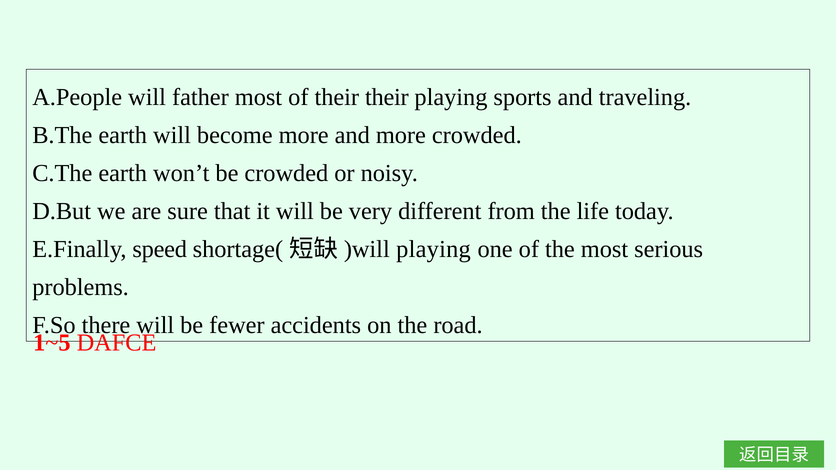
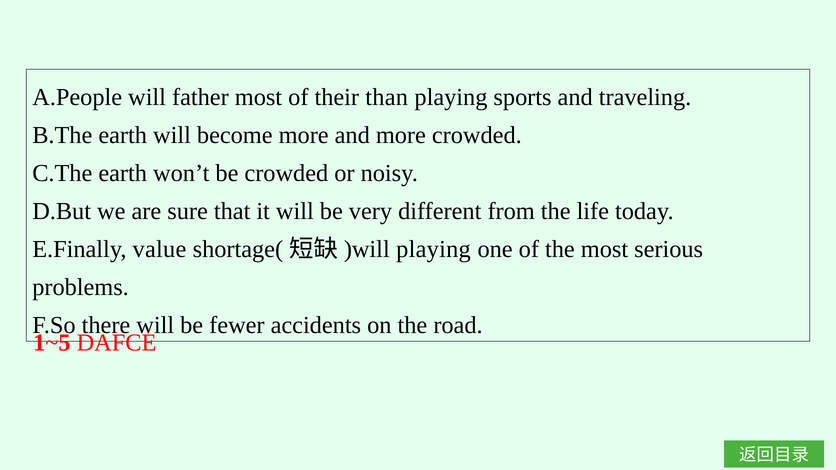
their their: their -> than
speed: speed -> value
